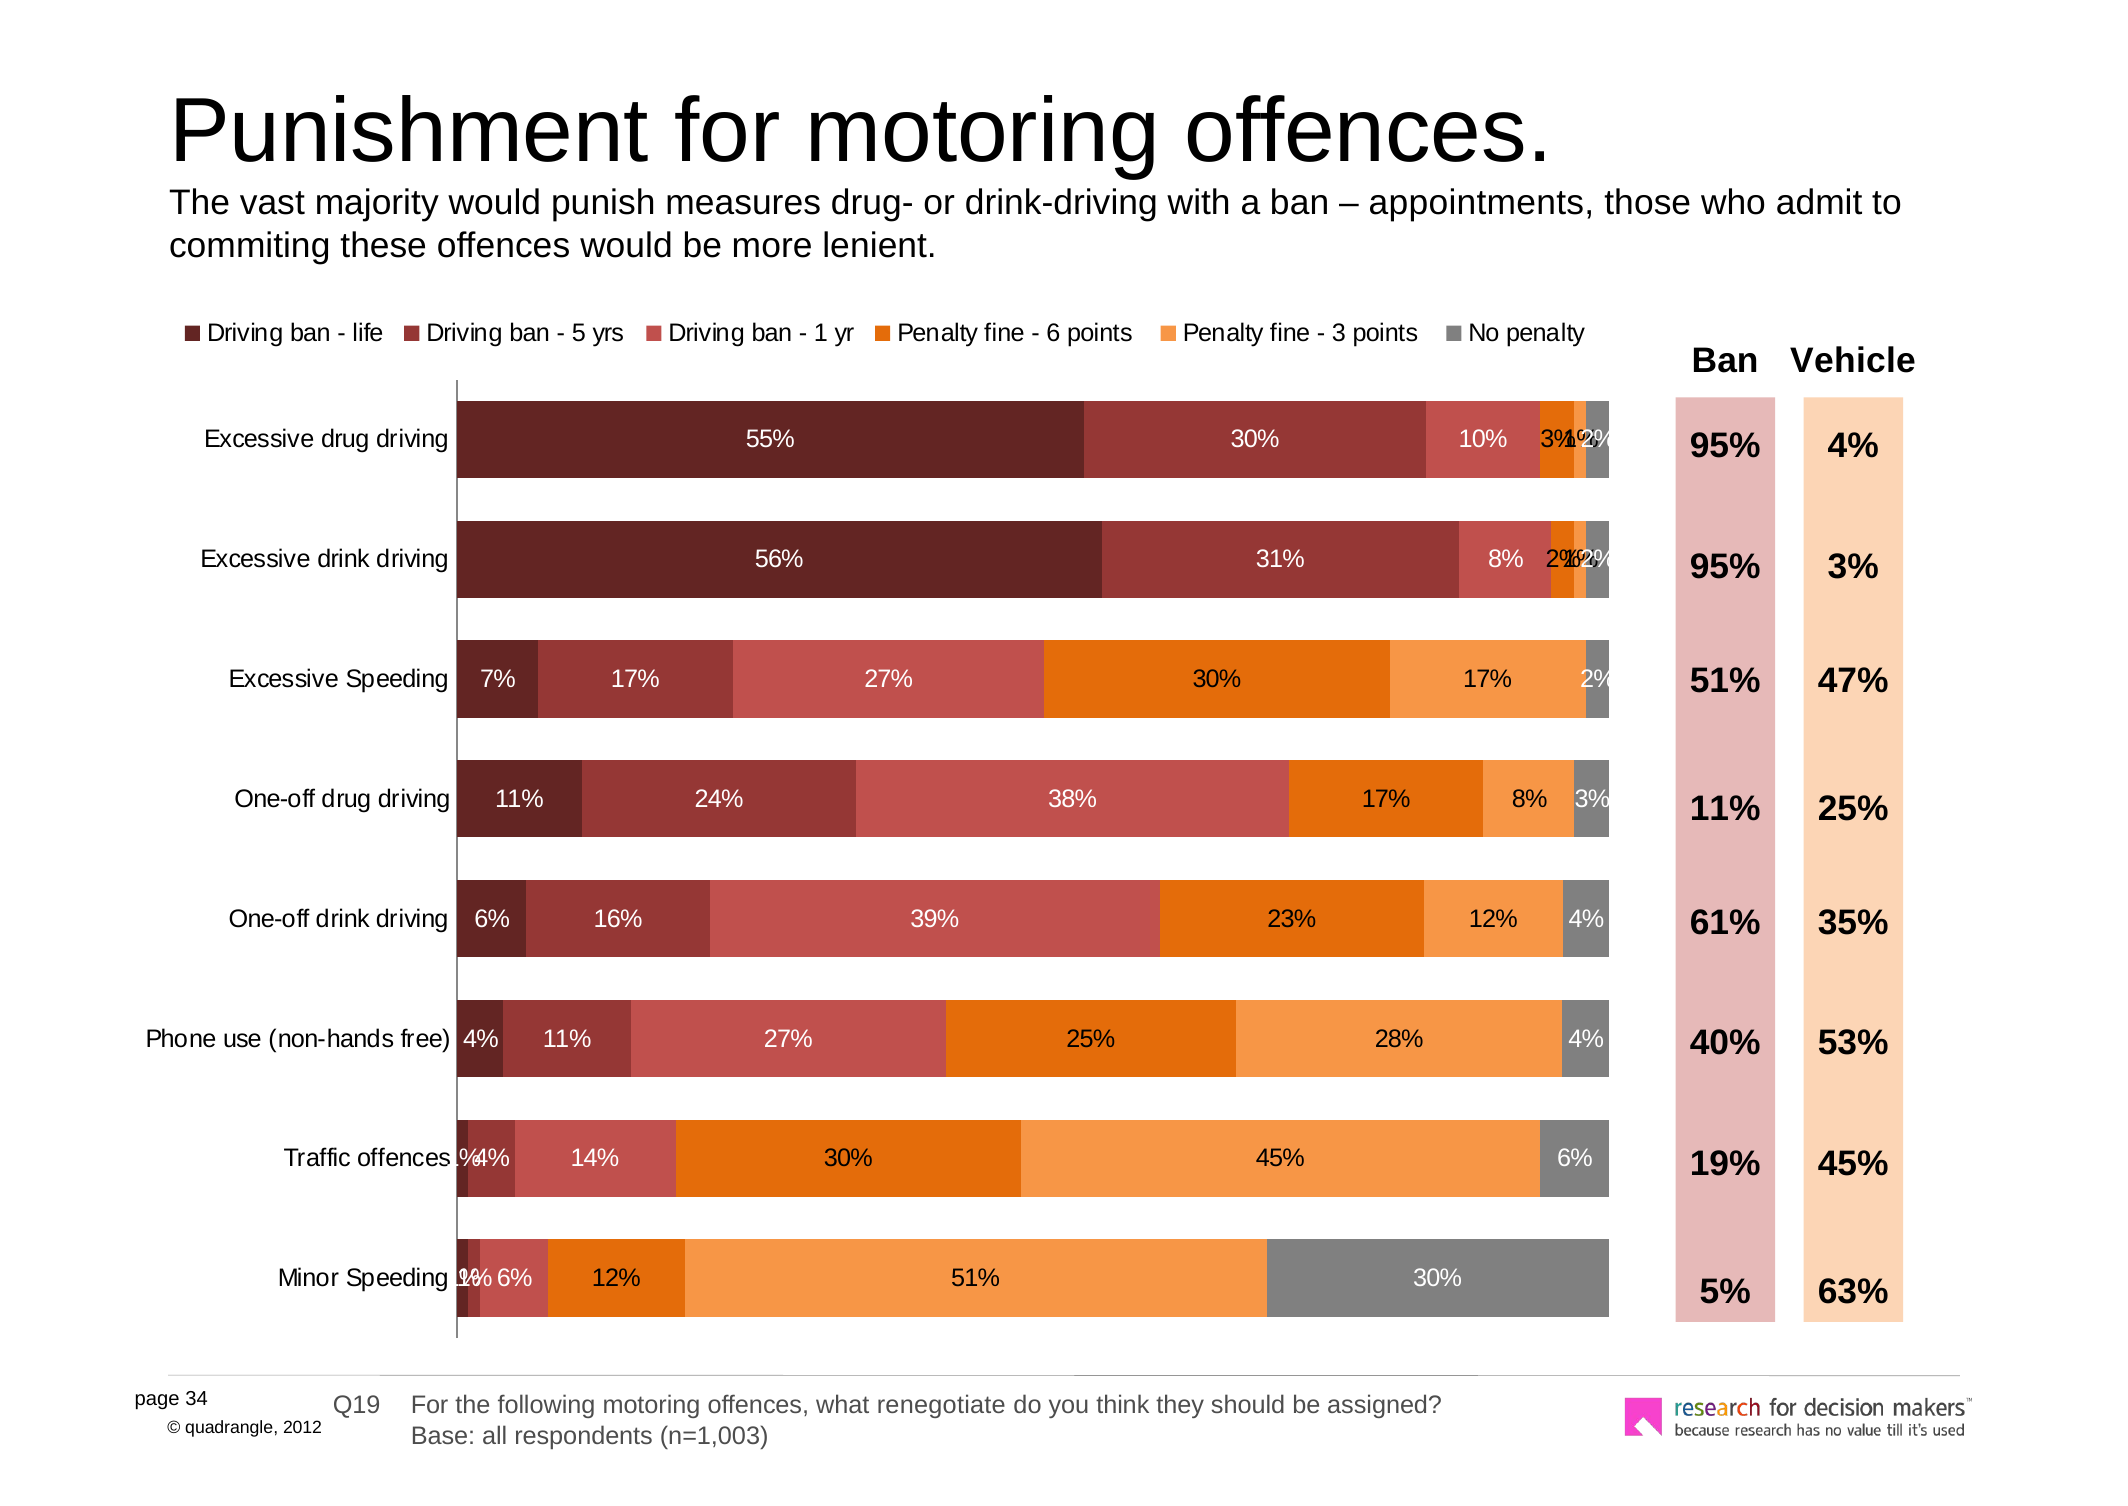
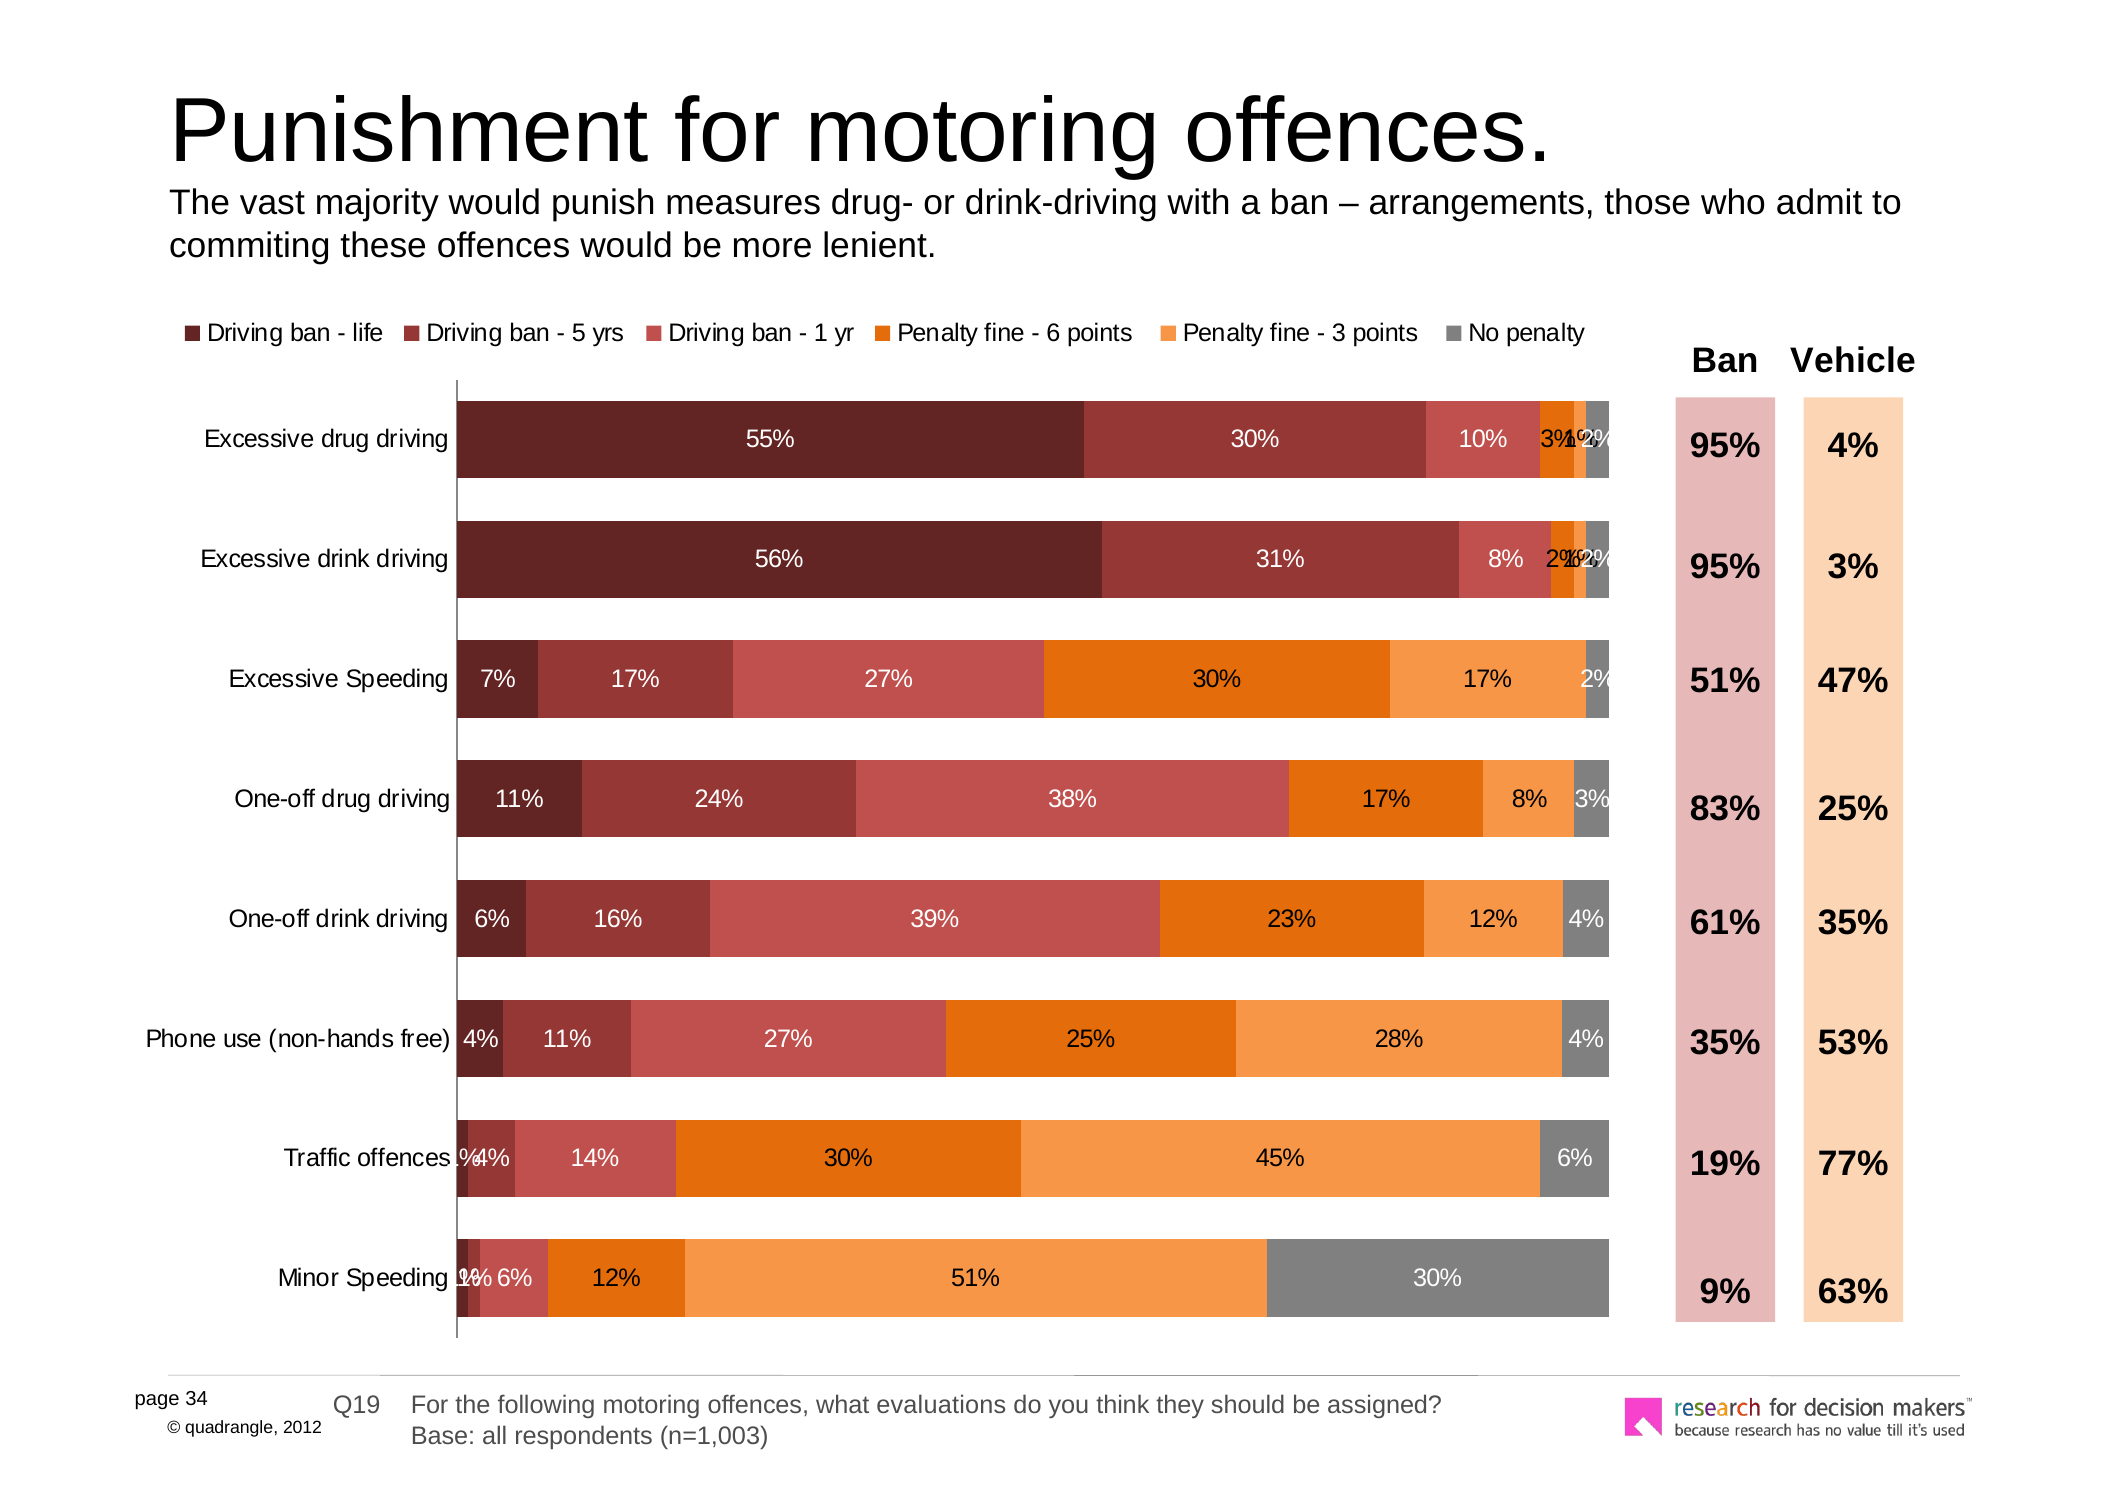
appointments: appointments -> arrangements
11% at (1725, 808): 11% -> 83%
40% at (1725, 1043): 40% -> 35%
45% at (1853, 1164): 45% -> 77%
5%: 5% -> 9%
renegotiate: renegotiate -> evaluations
